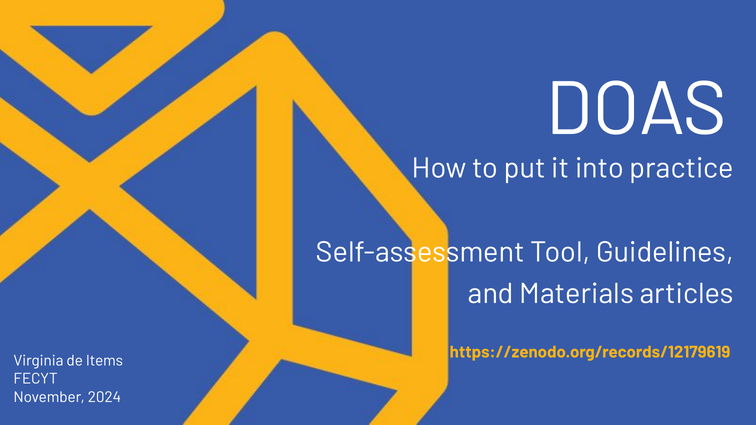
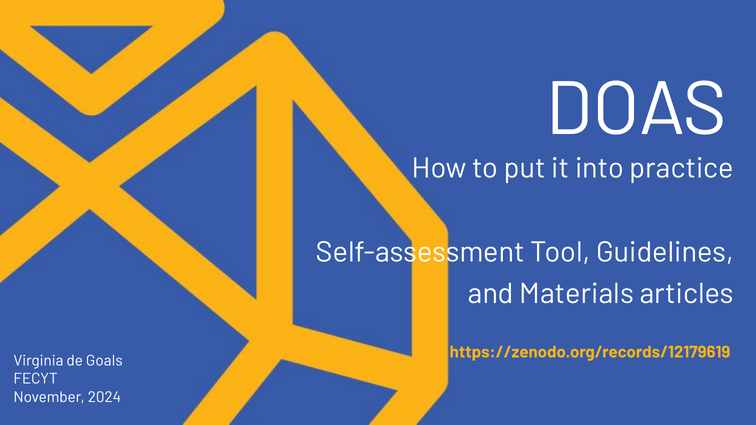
Items: Items -> Goals
